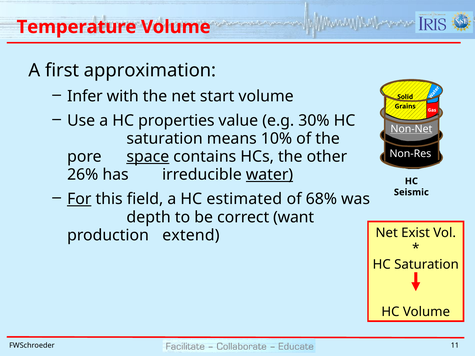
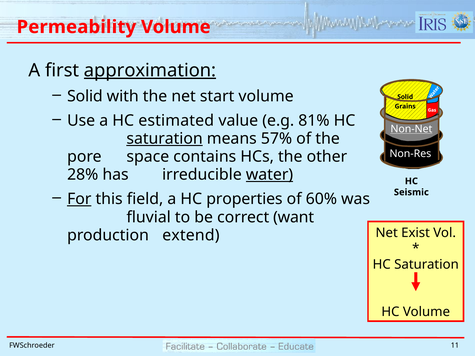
Temperature: Temperature -> Permeability
approximation underline: none -> present
Infer at (85, 96): Infer -> Solid
properties: properties -> estimated
30%: 30% -> 81%
saturation at (165, 139) underline: none -> present
10%: 10% -> 57%
space underline: present -> none
26%: 26% -> 28%
estimated: estimated -> properties
68%: 68% -> 60%
depth: depth -> fluvial
